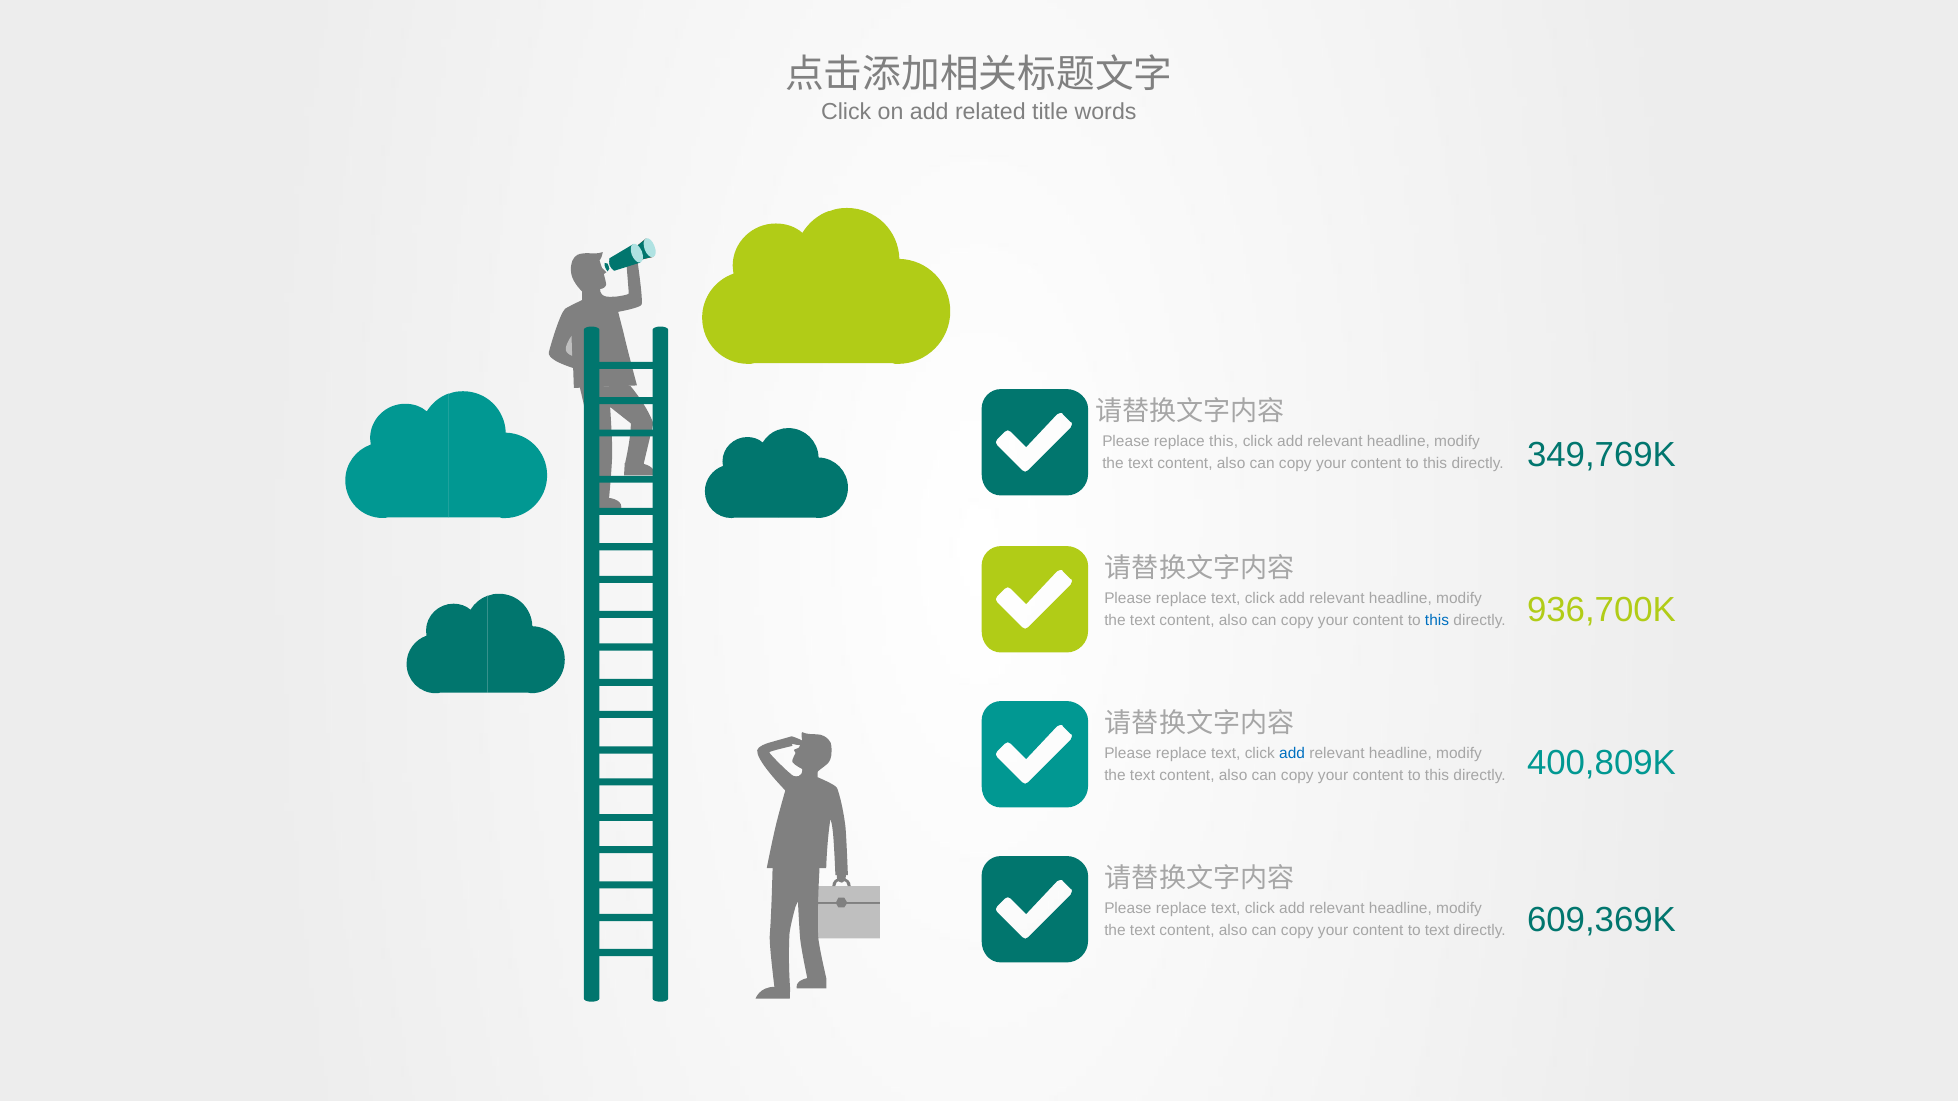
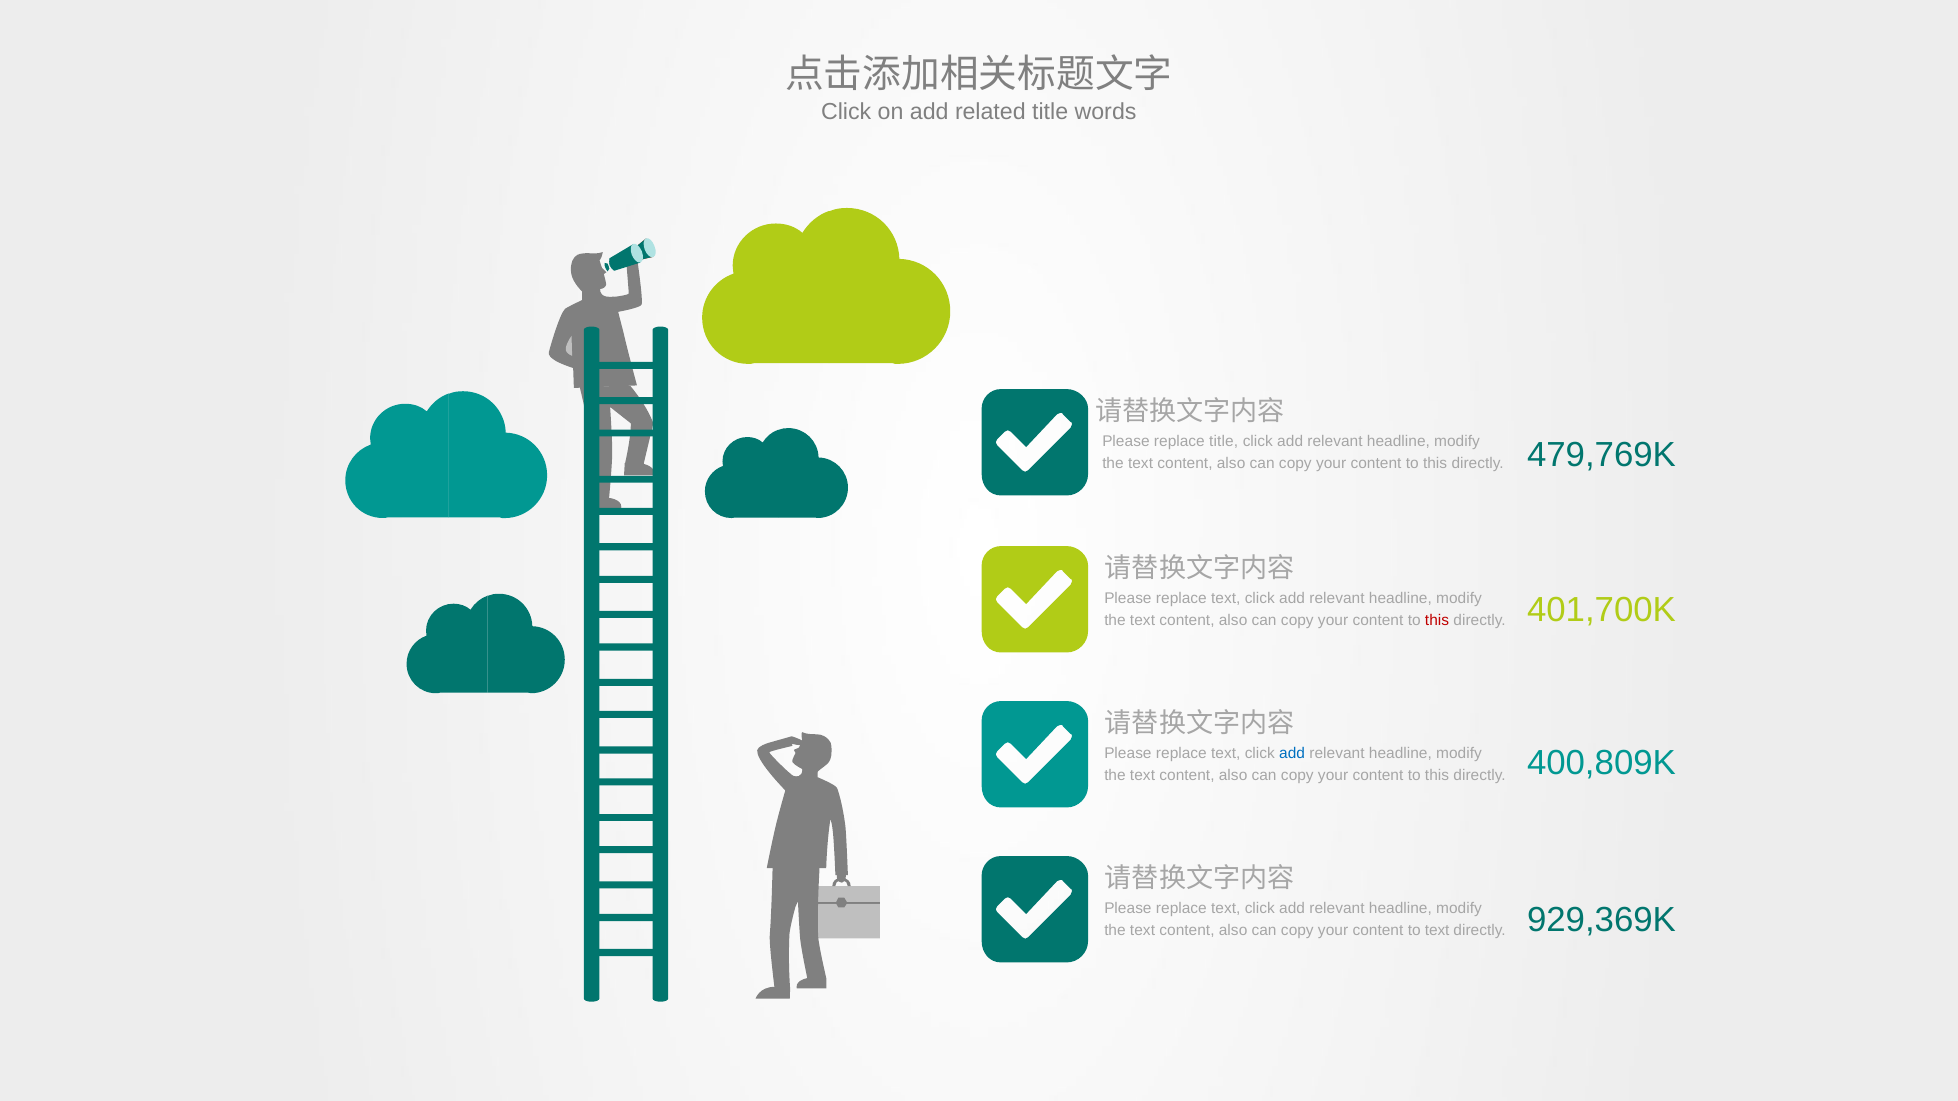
replace this: this -> title
349,769K: 349,769K -> 479,769K
936,700K: 936,700K -> 401,700K
this at (1437, 620) colour: blue -> red
609,369K: 609,369K -> 929,369K
